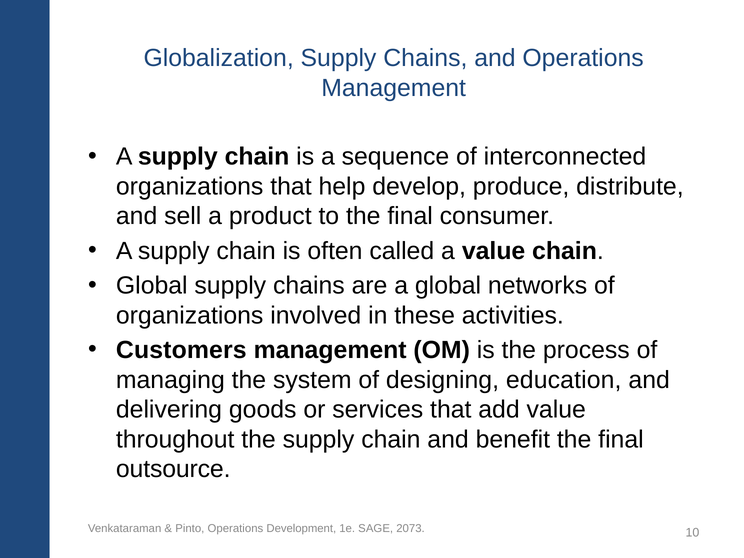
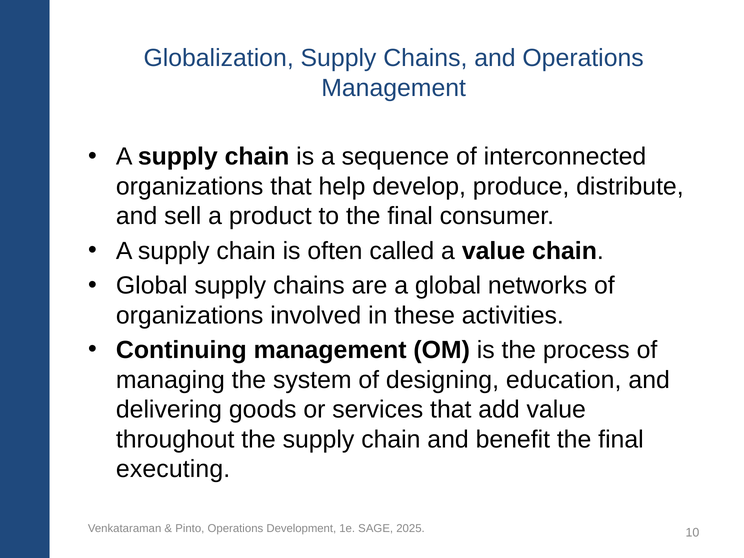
Customers: Customers -> Continuing
outsource: outsource -> executing
2073: 2073 -> 2025
